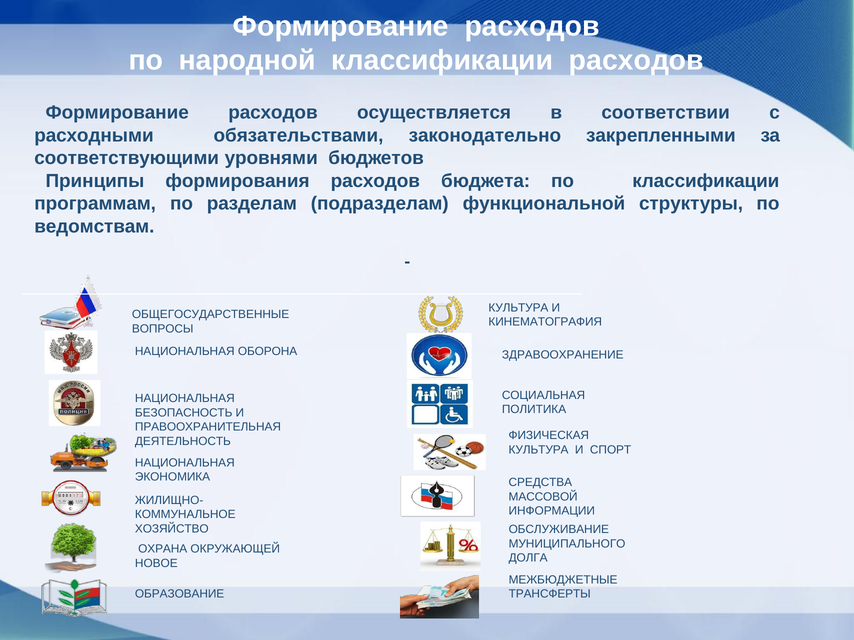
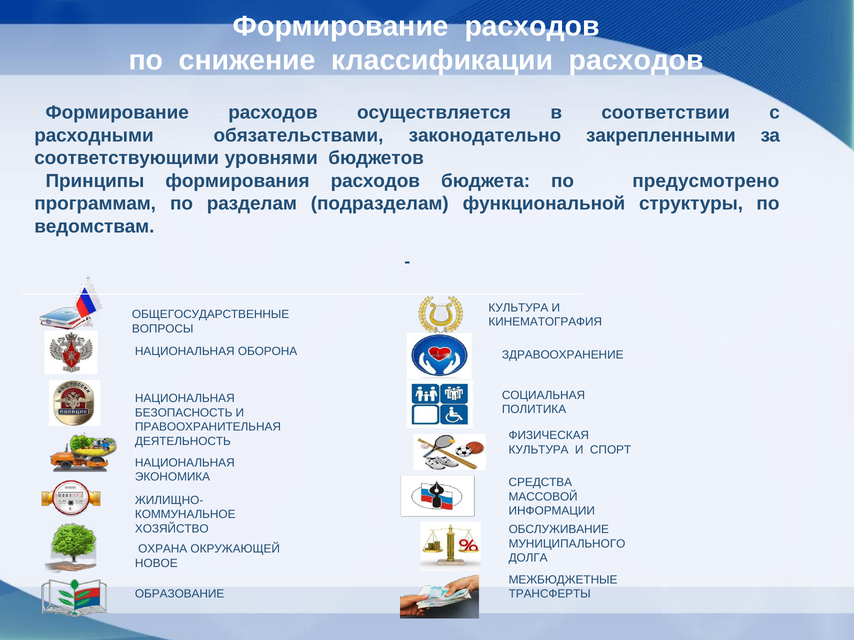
народной: народной -> снижение
по классификации: классификации -> предусмотрено
